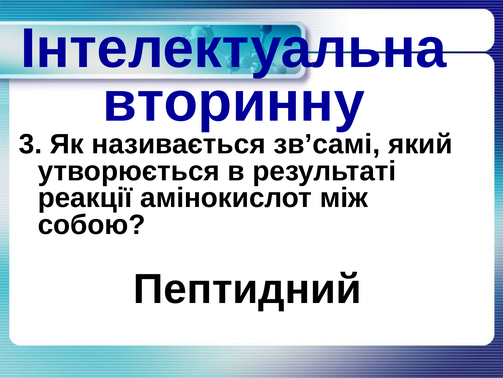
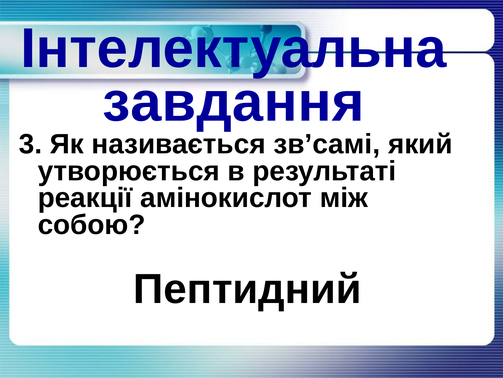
вторинну: вторинну -> завдання
